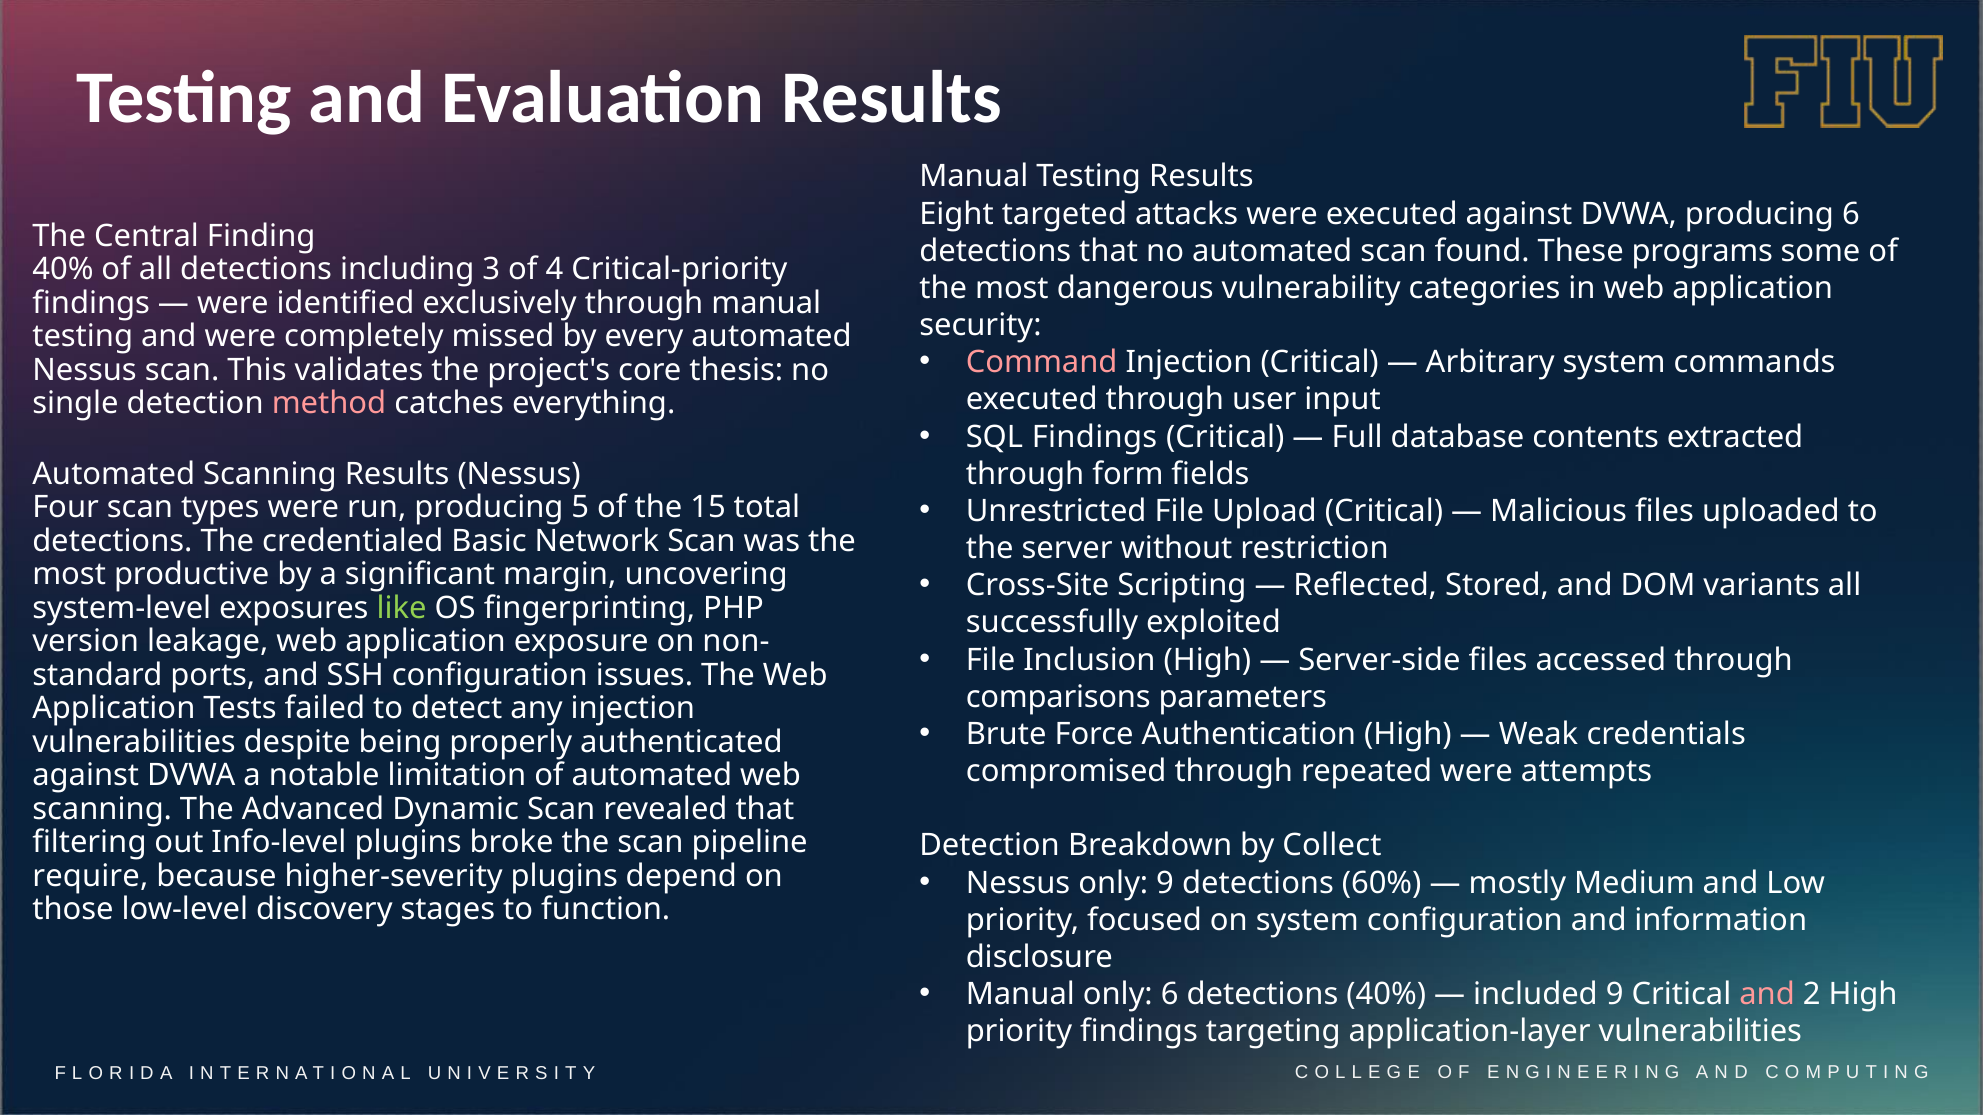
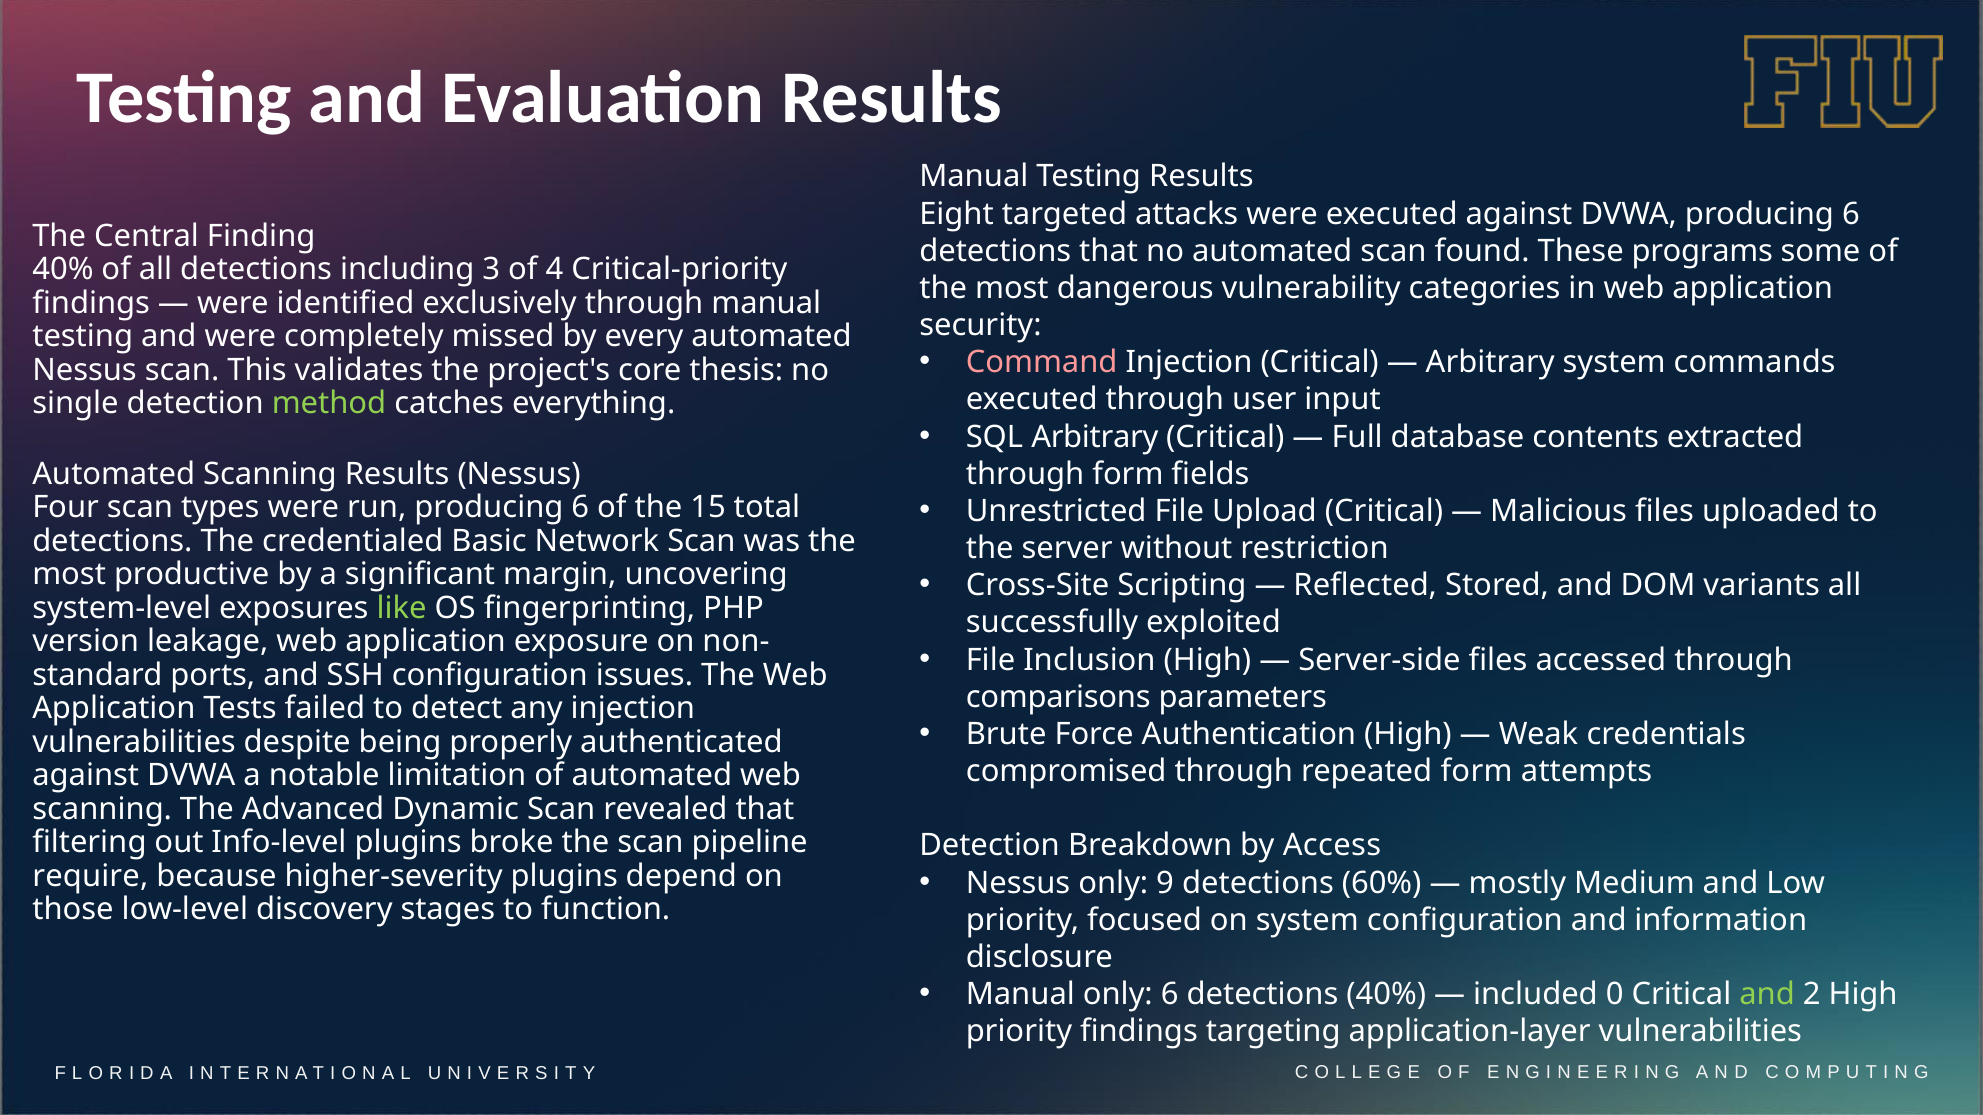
method colour: pink -> light green
SQL Findings: Findings -> Arbitrary
run producing 5: 5 -> 6
repeated were: were -> form
Collect: Collect -> Access
included 9: 9 -> 0
and at (1767, 995) colour: pink -> light green
